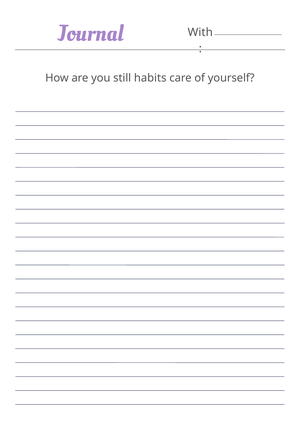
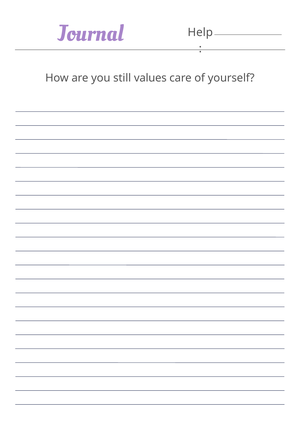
With: With -> Help
habits: habits -> values
